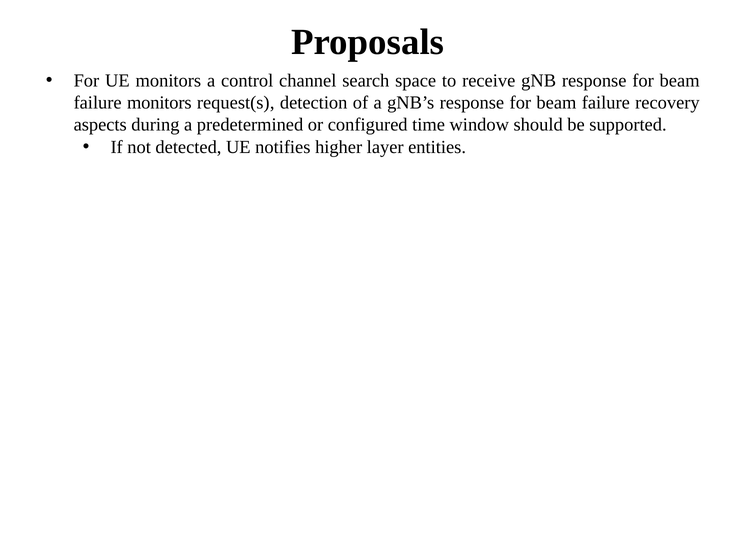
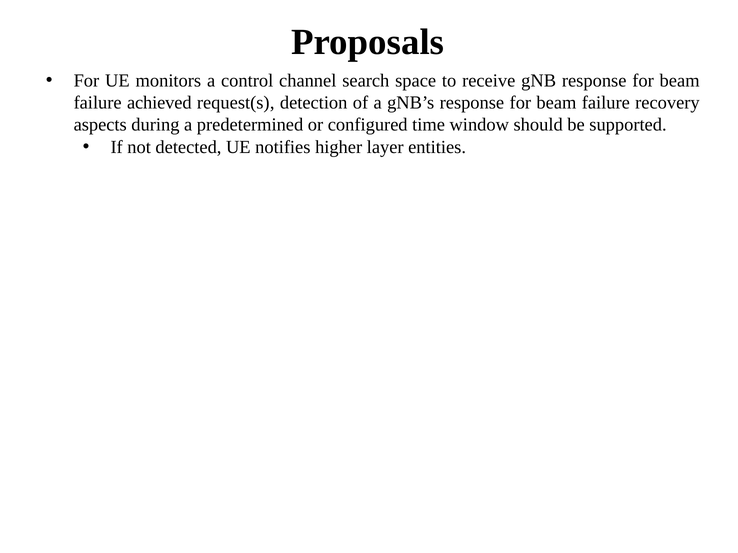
failure monitors: monitors -> achieved
